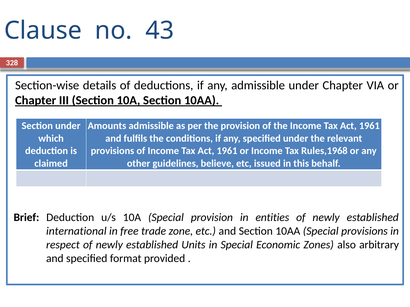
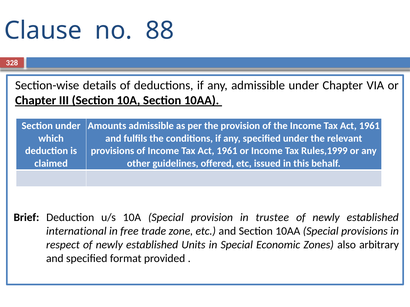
43: 43 -> 88
Rules,1968: Rules,1968 -> Rules,1999
believe: believe -> offered
entities: entities -> trustee
